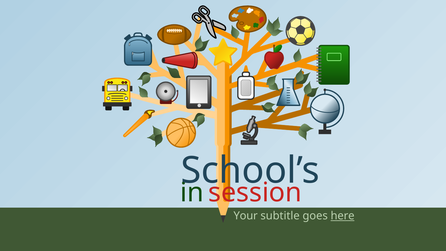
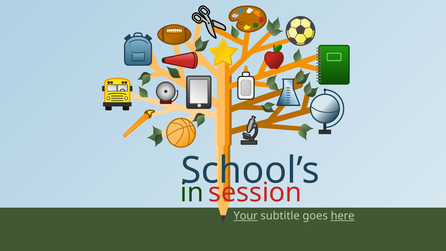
Your underline: none -> present
